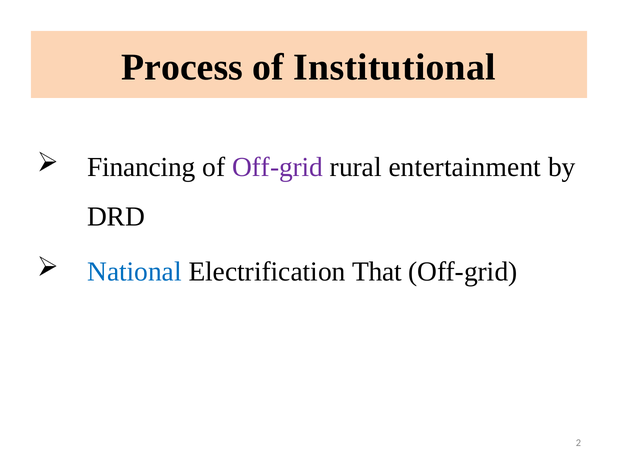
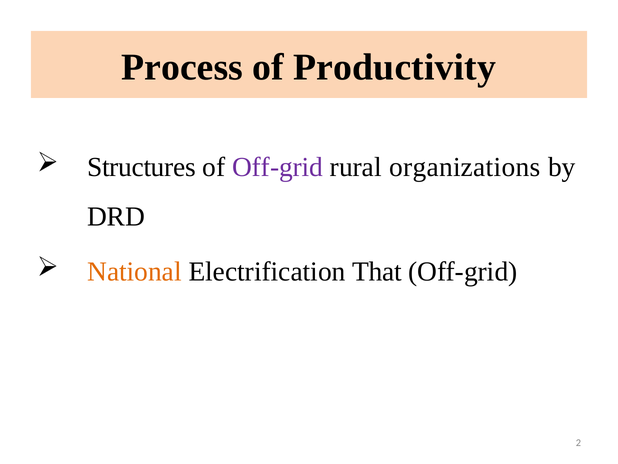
Institutional: Institutional -> Productivity
Financing: Financing -> Structures
entertainment: entertainment -> organizations
National colour: blue -> orange
